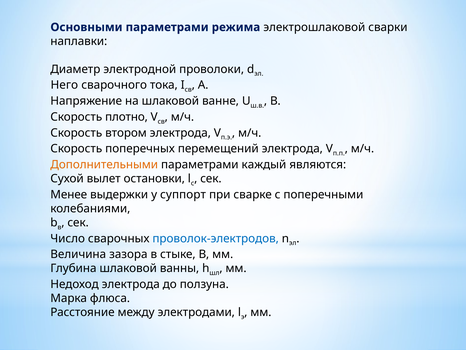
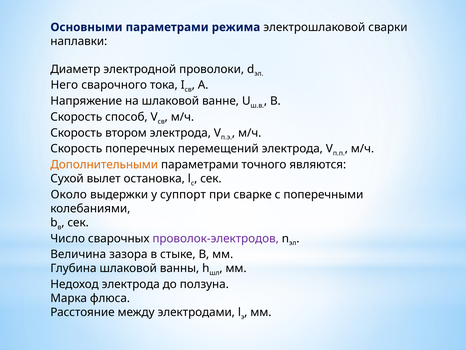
плотно: плотно -> способ
каждый: каждый -> точного
остановки: остановки -> остановка
Менее: Менее -> Около
проволок-электродов colour: blue -> purple
